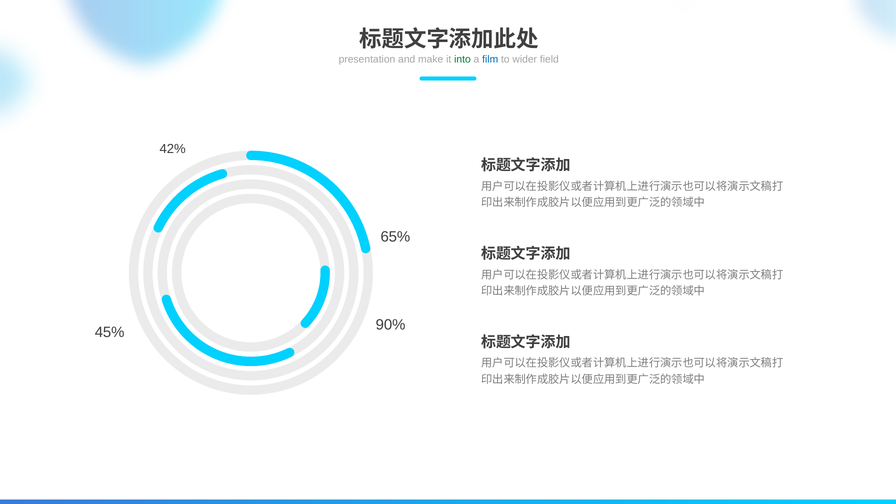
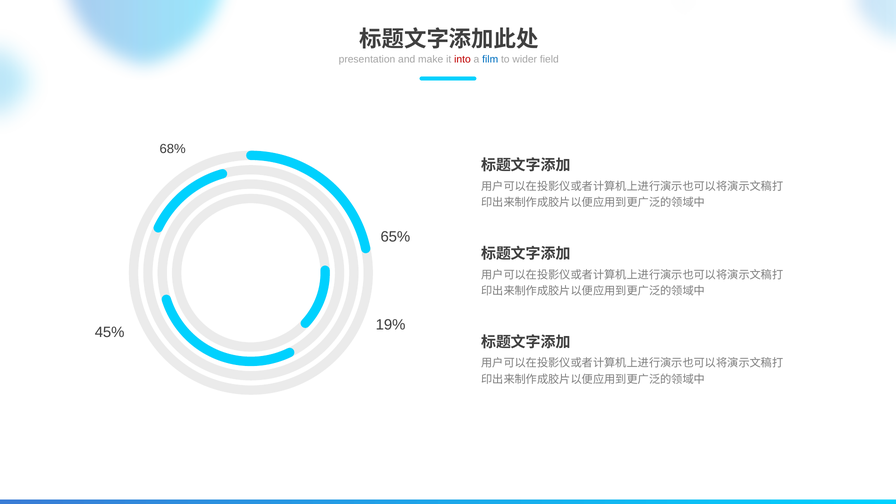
into colour: green -> red
42%: 42% -> 68%
90%: 90% -> 19%
